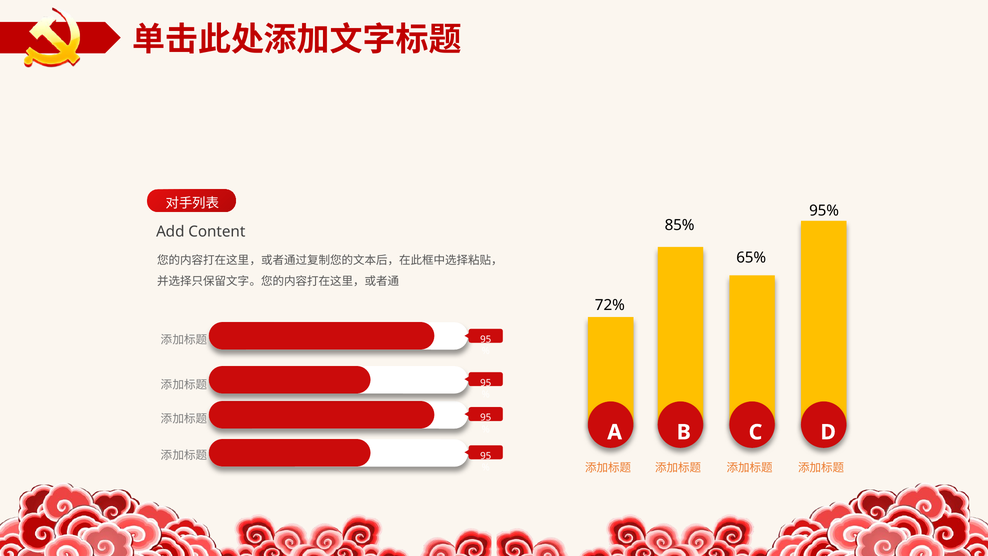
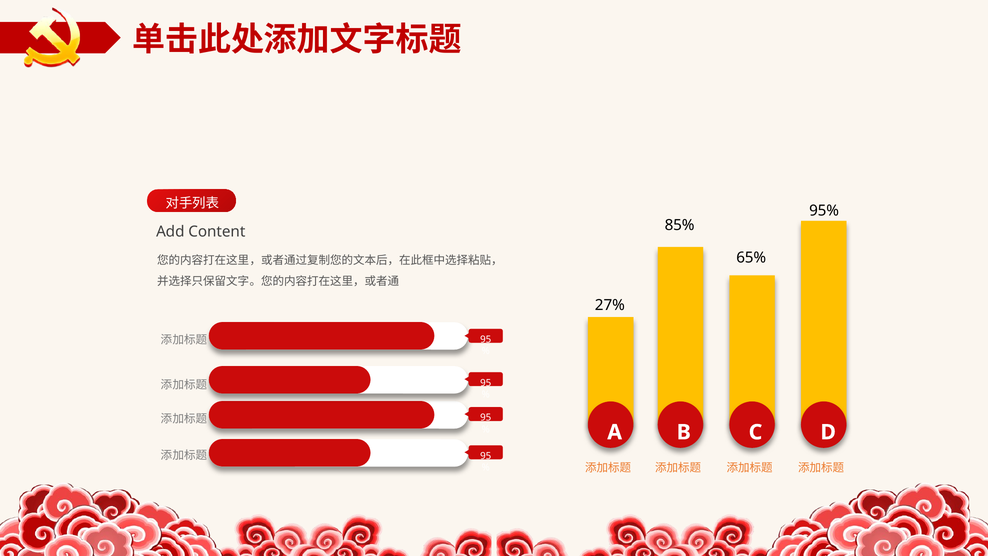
72%: 72% -> 27%
